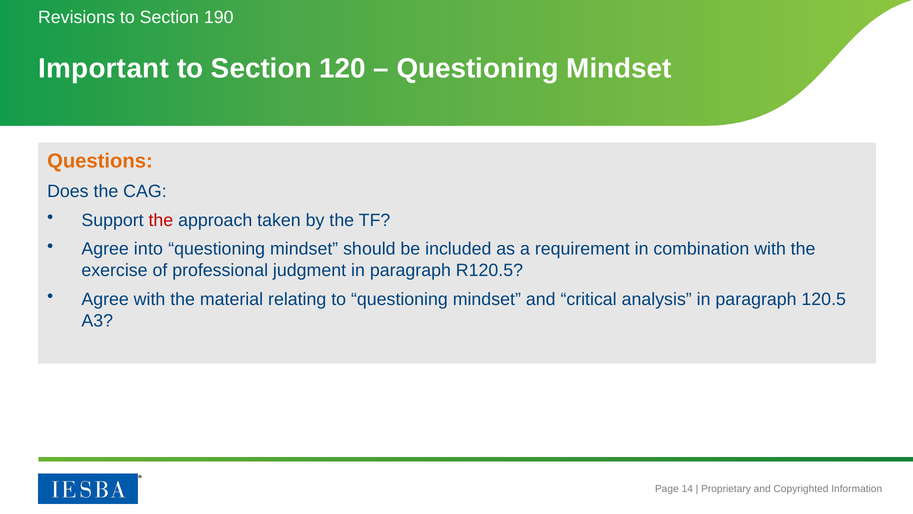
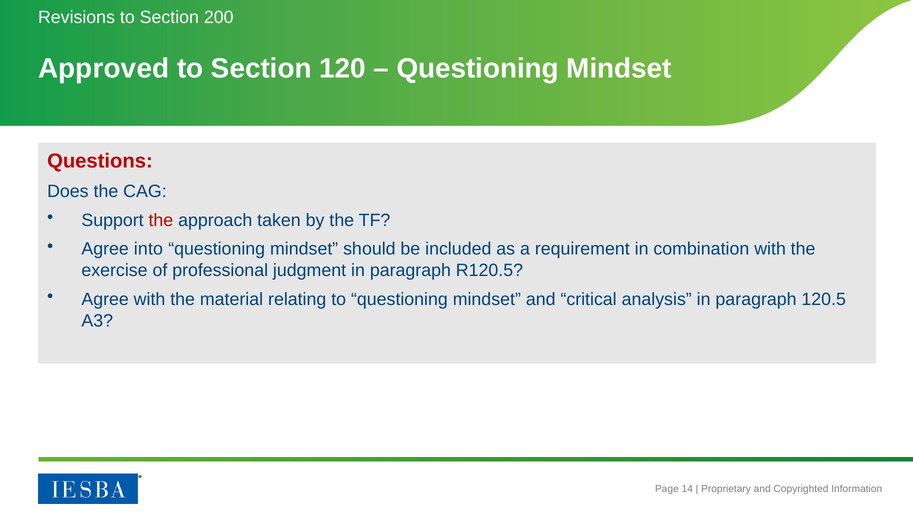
190: 190 -> 200
Important: Important -> Approved
Questions colour: orange -> red
